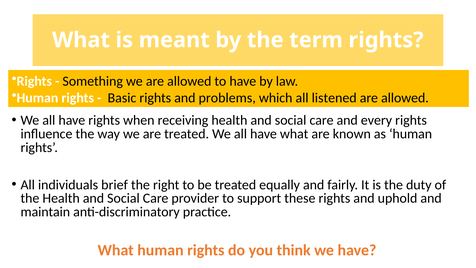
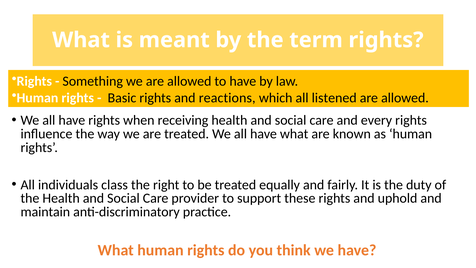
problems: problems -> reactions
brief: brief -> class
